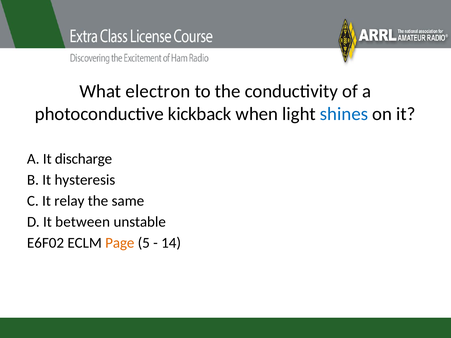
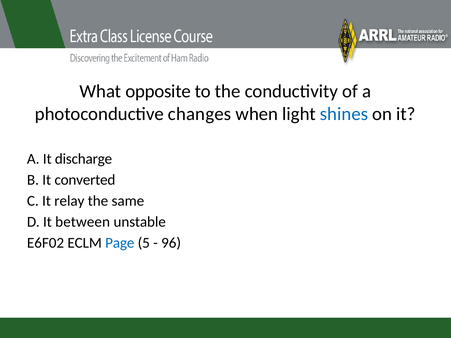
electron: electron -> opposite
kickback: kickback -> changes
hysteresis: hysteresis -> converted
Page colour: orange -> blue
14: 14 -> 96
